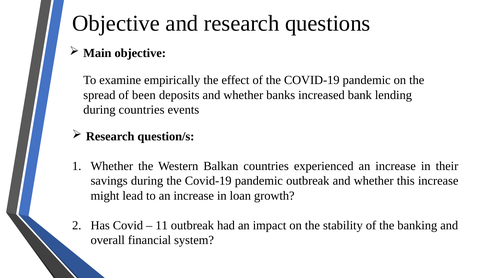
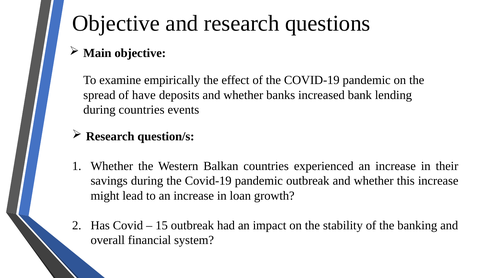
been: been -> have
11: 11 -> 15
